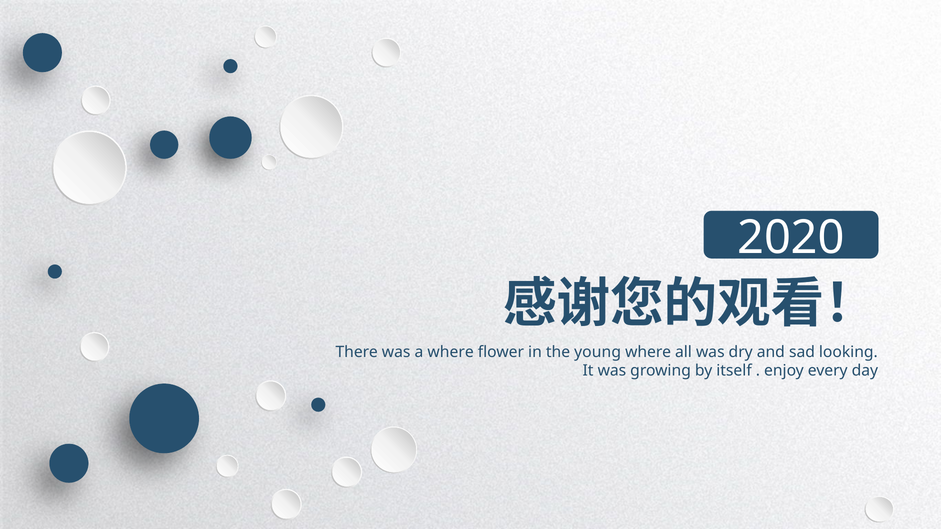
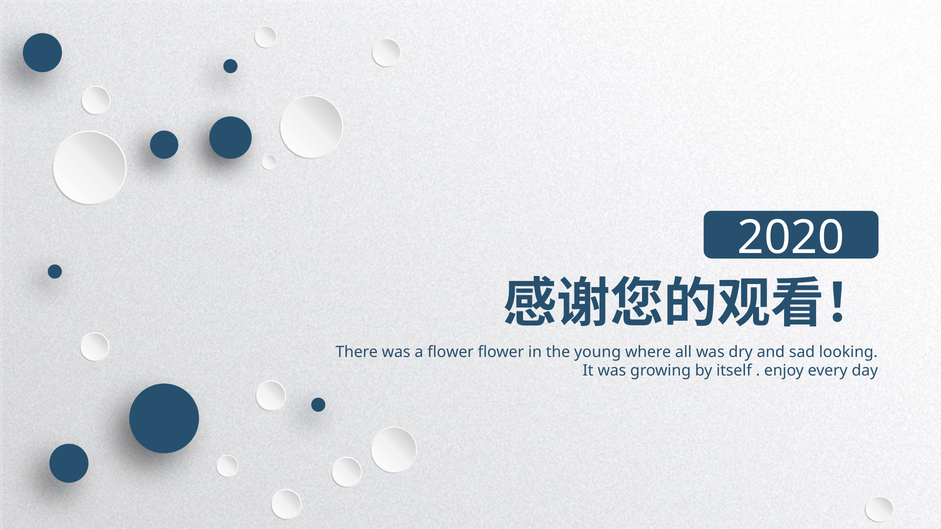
a where: where -> flower
